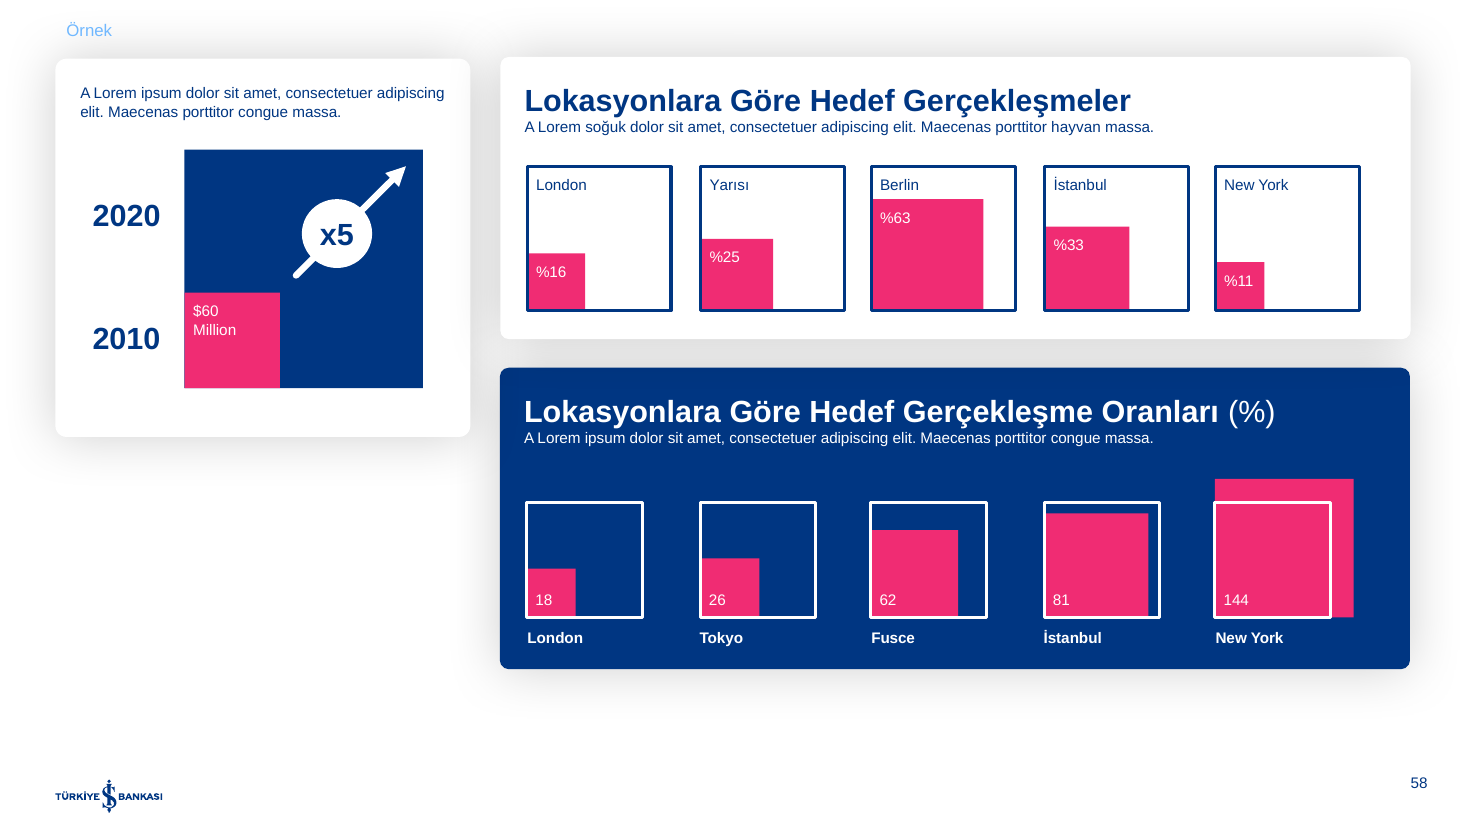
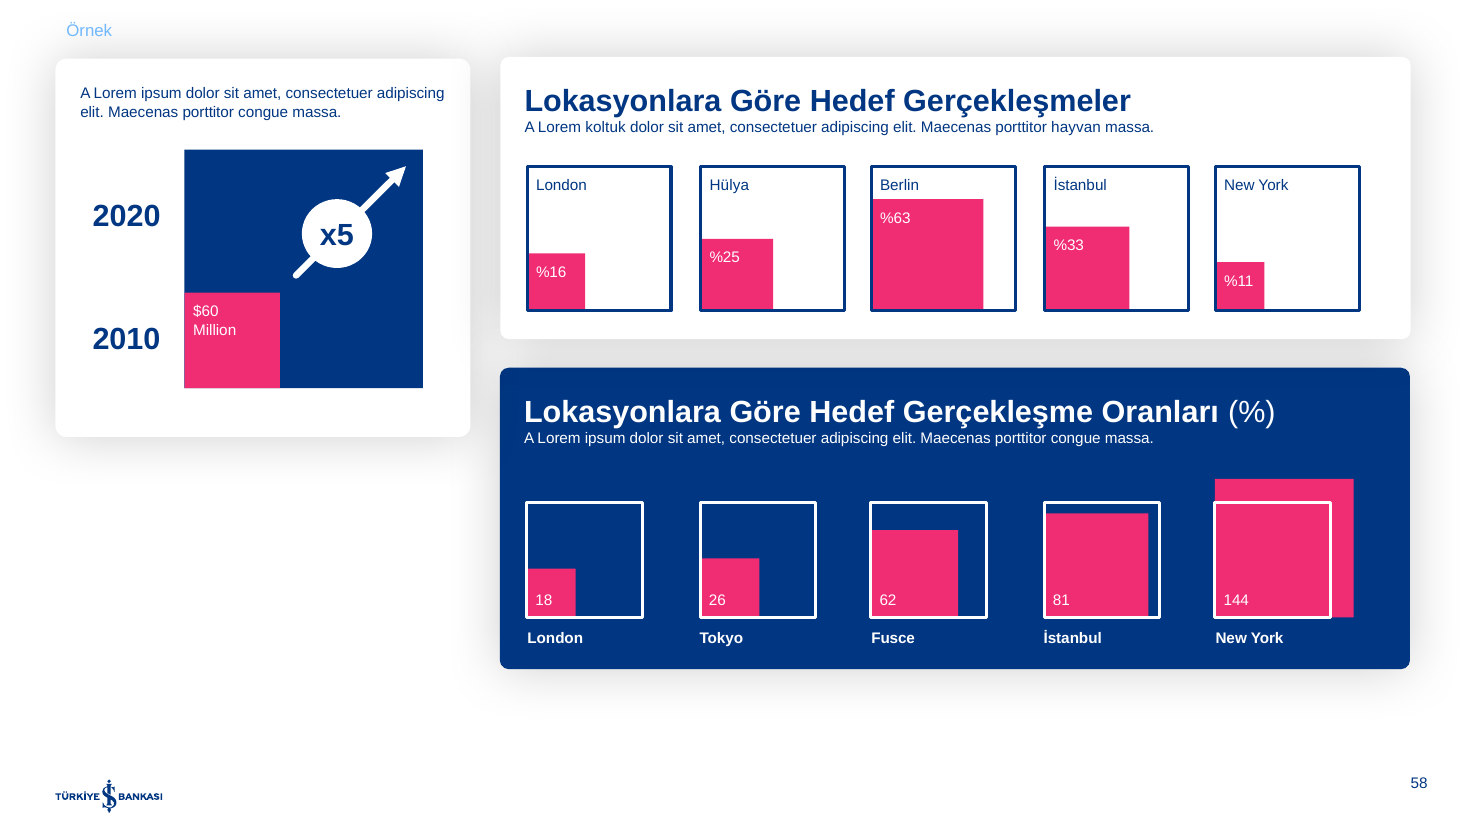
soğuk: soğuk -> koltuk
Yarısı: Yarısı -> Hülya
